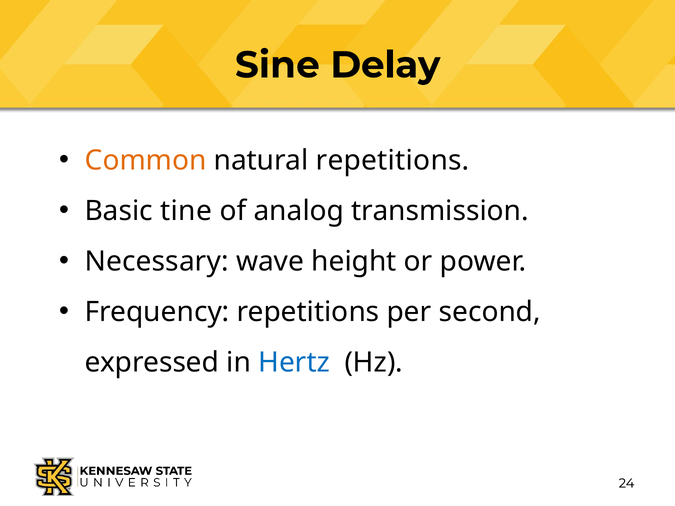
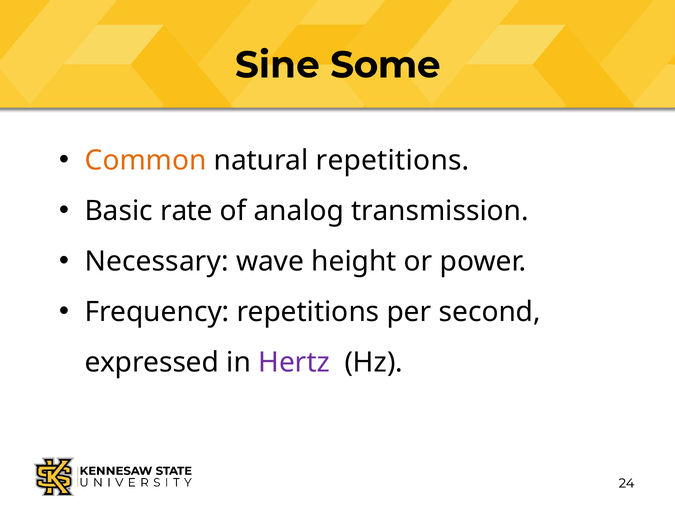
Delay: Delay -> Some
tine: tine -> rate
Hertz colour: blue -> purple
